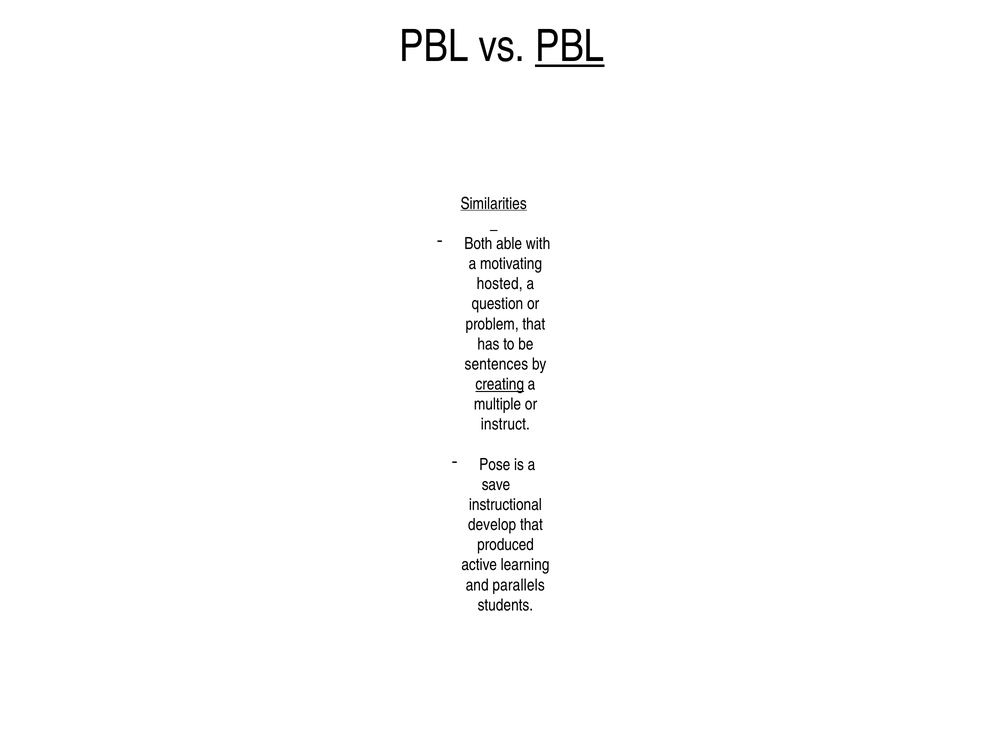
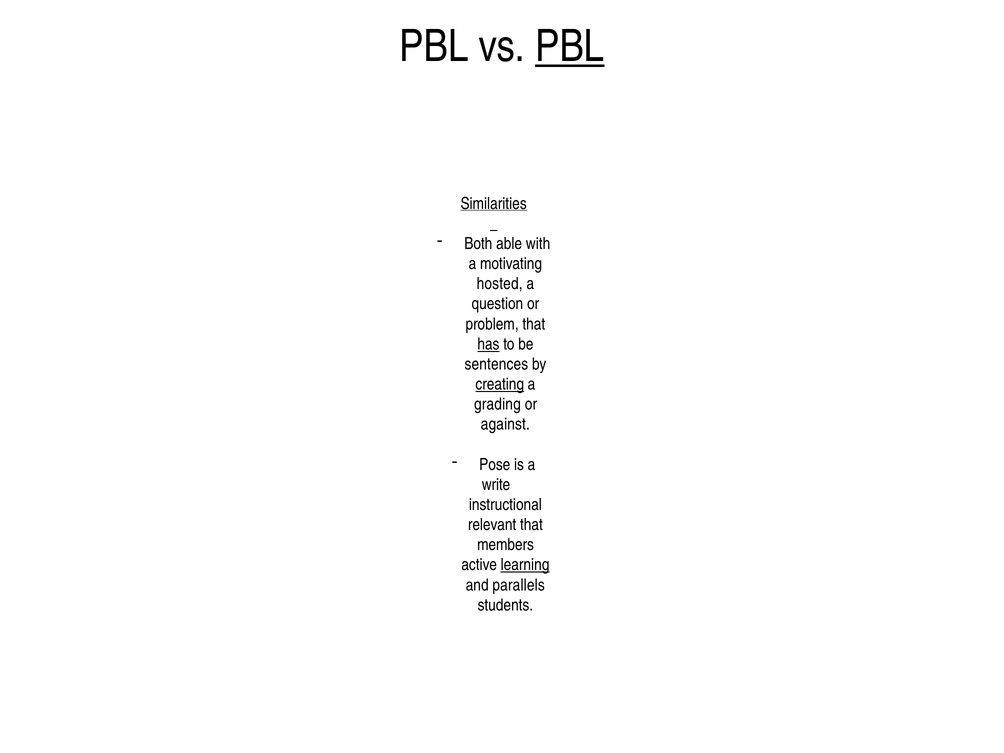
has underline: none -> present
multiple: multiple -> grading
instruct: instruct -> against
save: save -> write
develop: develop -> relevant
produced: produced -> members
learning underline: none -> present
